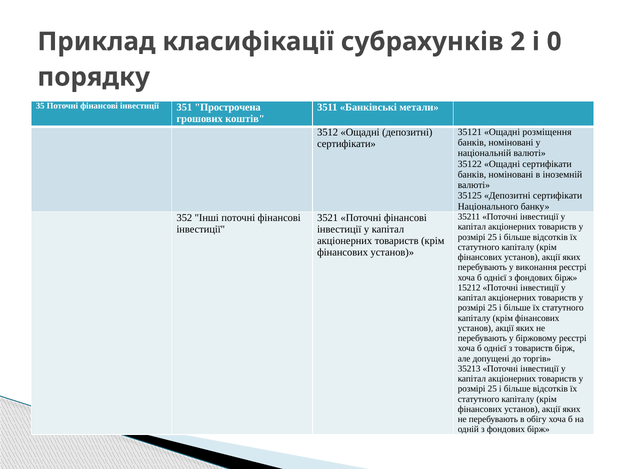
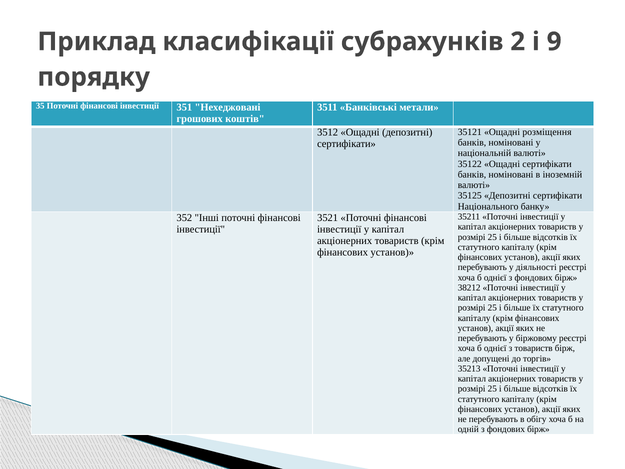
0: 0 -> 9
Прострочена: Прострочена -> Нехеджовані
виконання: виконання -> діяльності
15212: 15212 -> 38212
